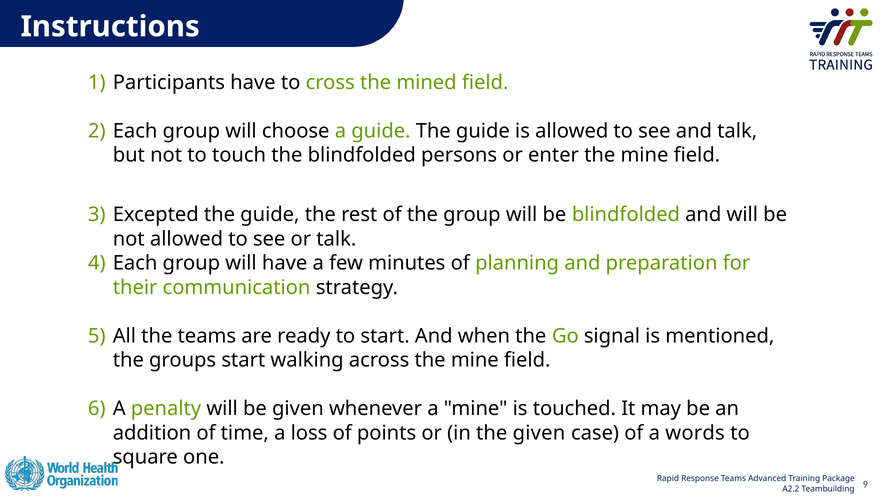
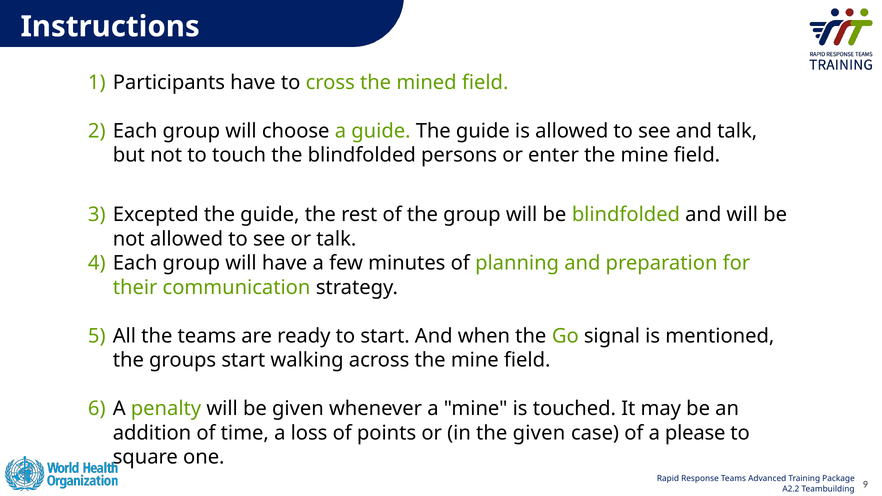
words: words -> please
